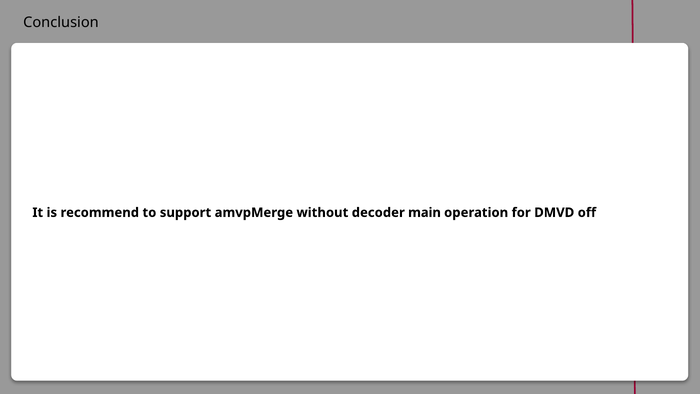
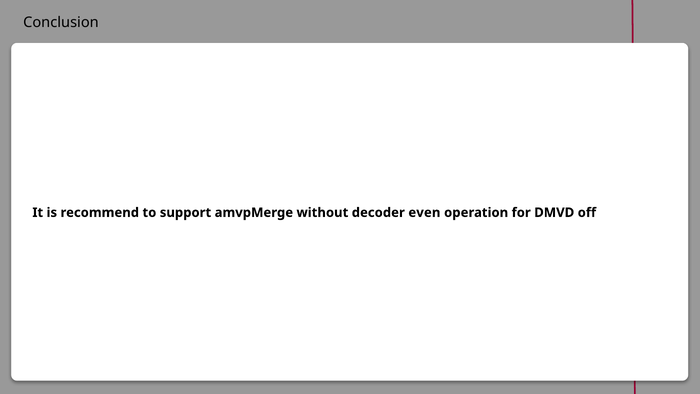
main: main -> even
